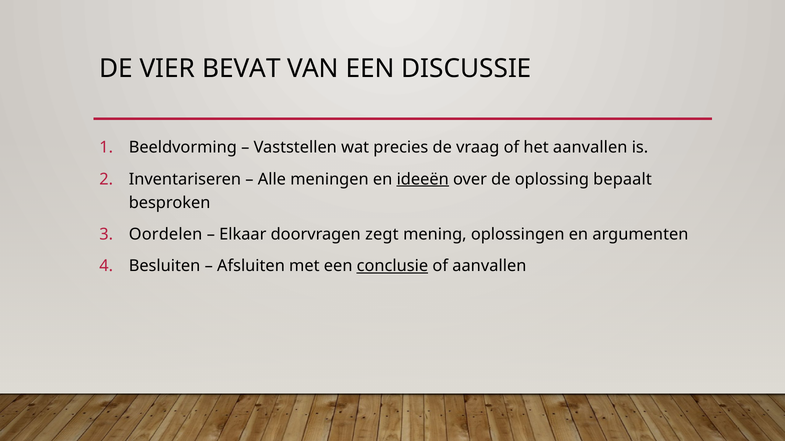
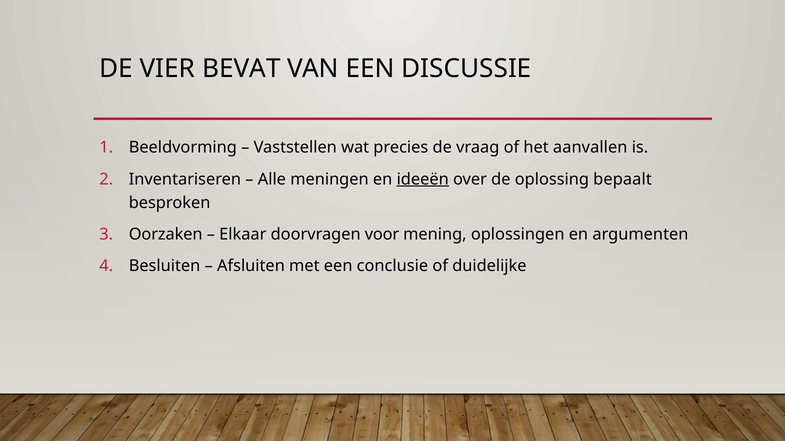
Oordelen: Oordelen -> Oorzaken
zegt: zegt -> voor
conclusie underline: present -> none
of aanvallen: aanvallen -> duidelijke
